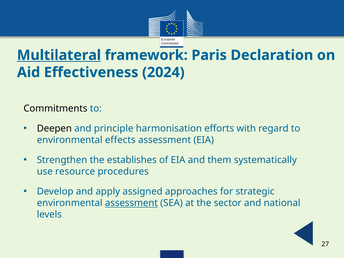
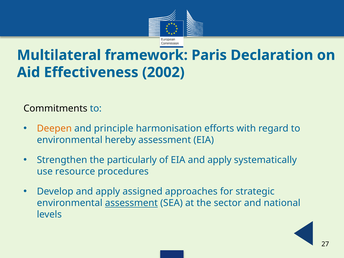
Multilateral underline: present -> none
2024: 2024 -> 2002
Deepen colour: black -> orange
effects: effects -> hereby
establishes: establishes -> particularly
EIA and them: them -> apply
